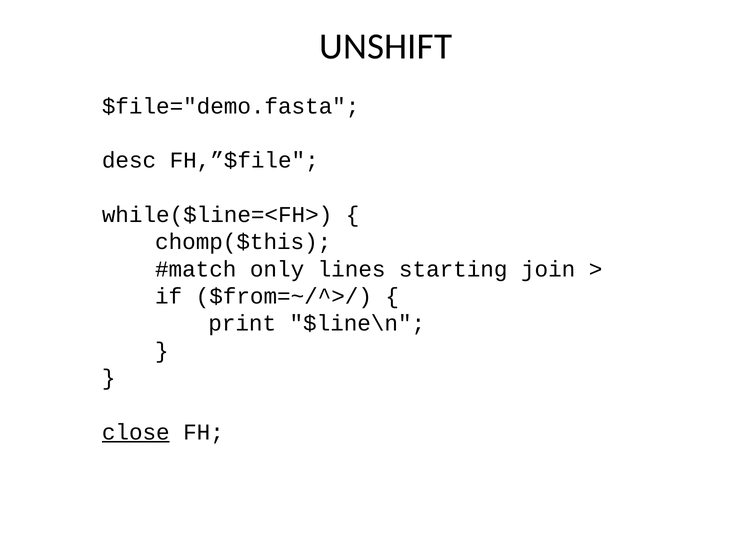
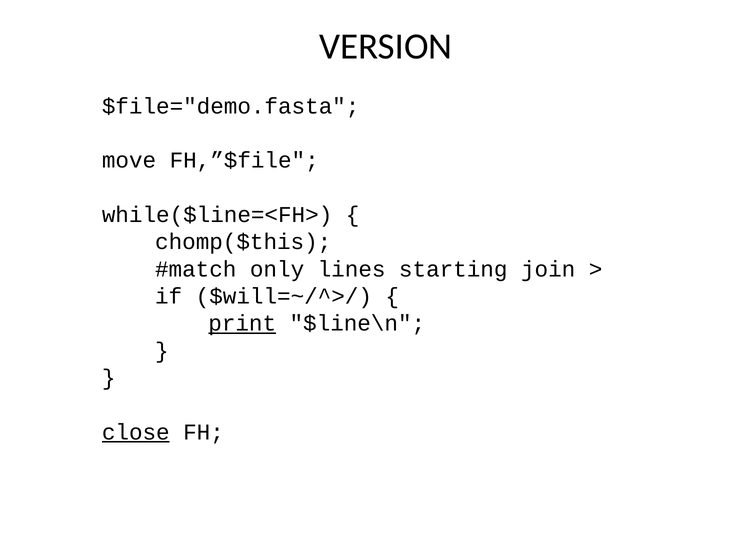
UNSHIFT: UNSHIFT -> VERSION
desc: desc -> move
$from=~/^>/: $from=~/^>/ -> $will=~/^>/
print underline: none -> present
